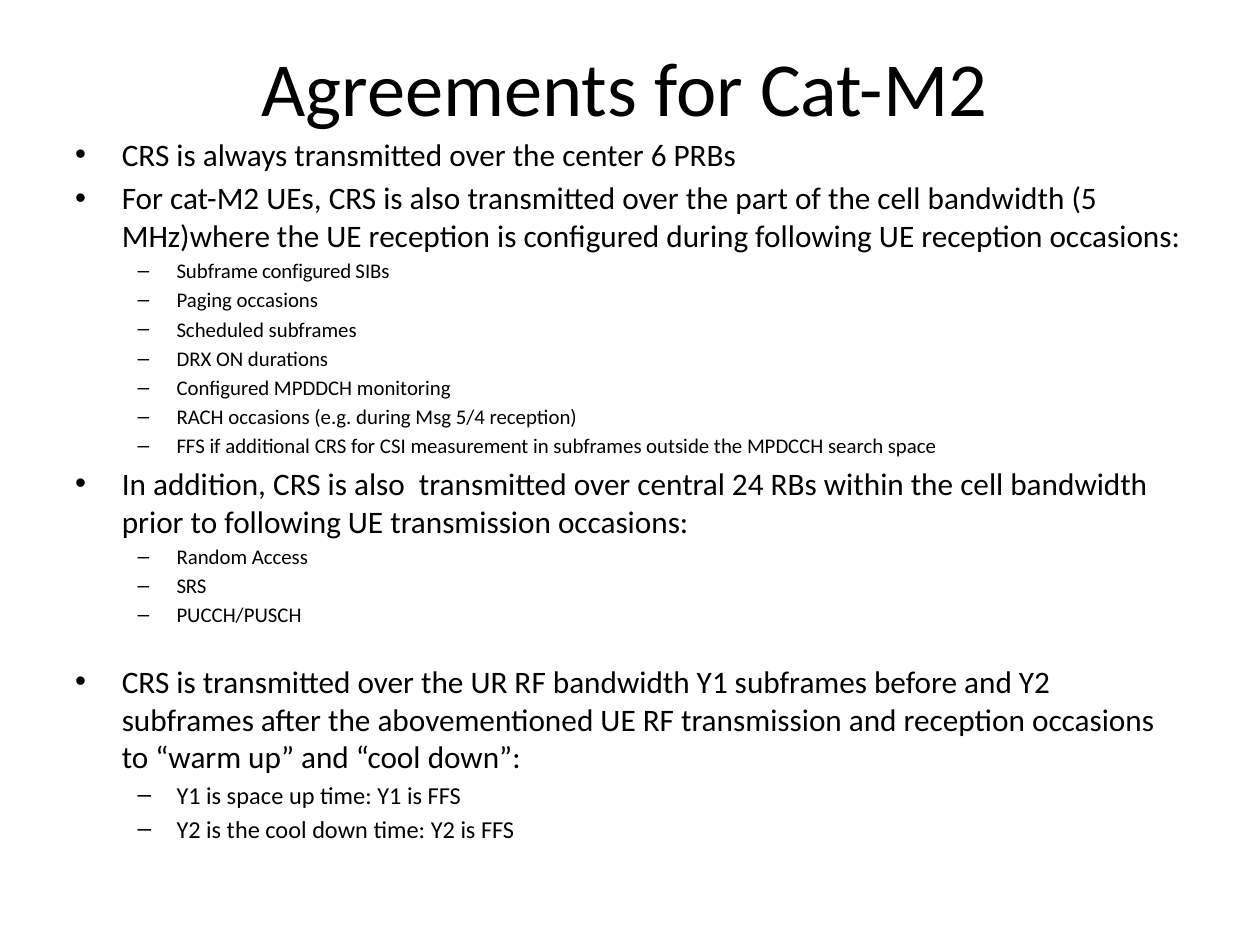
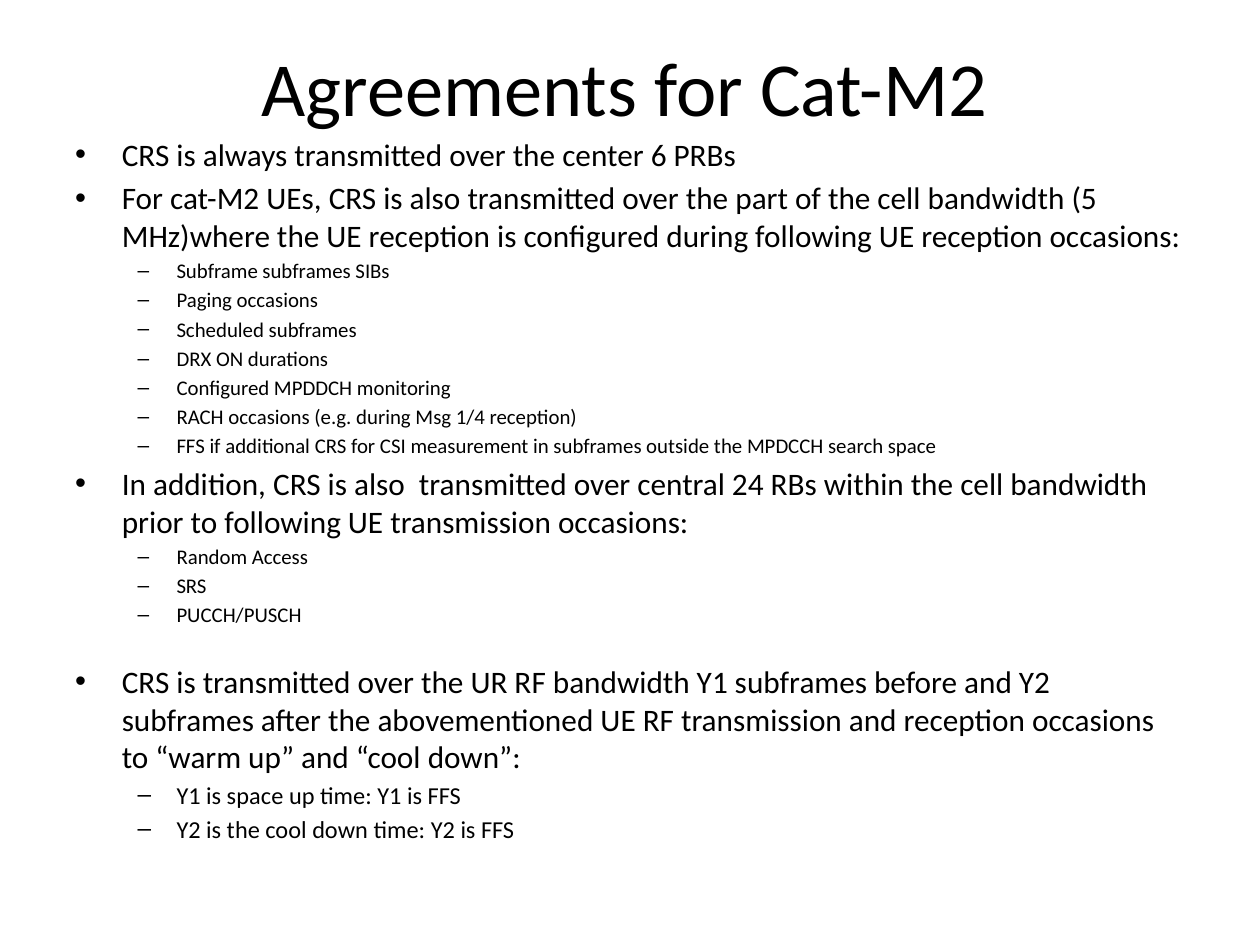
Subframe configured: configured -> subframes
5/4: 5/4 -> 1/4
